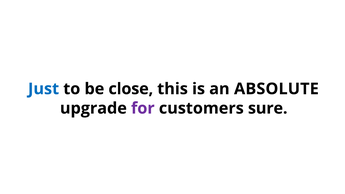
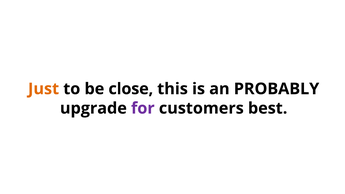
Just colour: blue -> orange
ABSOLUTE: ABSOLUTE -> PROBABLY
sure: sure -> best
